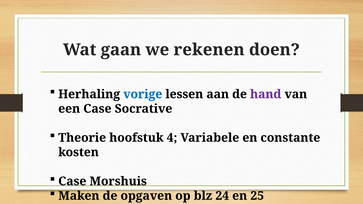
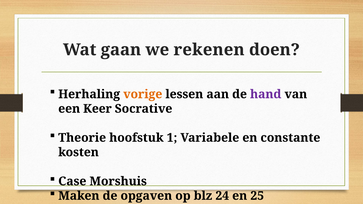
vorige colour: blue -> orange
een Case: Case -> Keer
4: 4 -> 1
